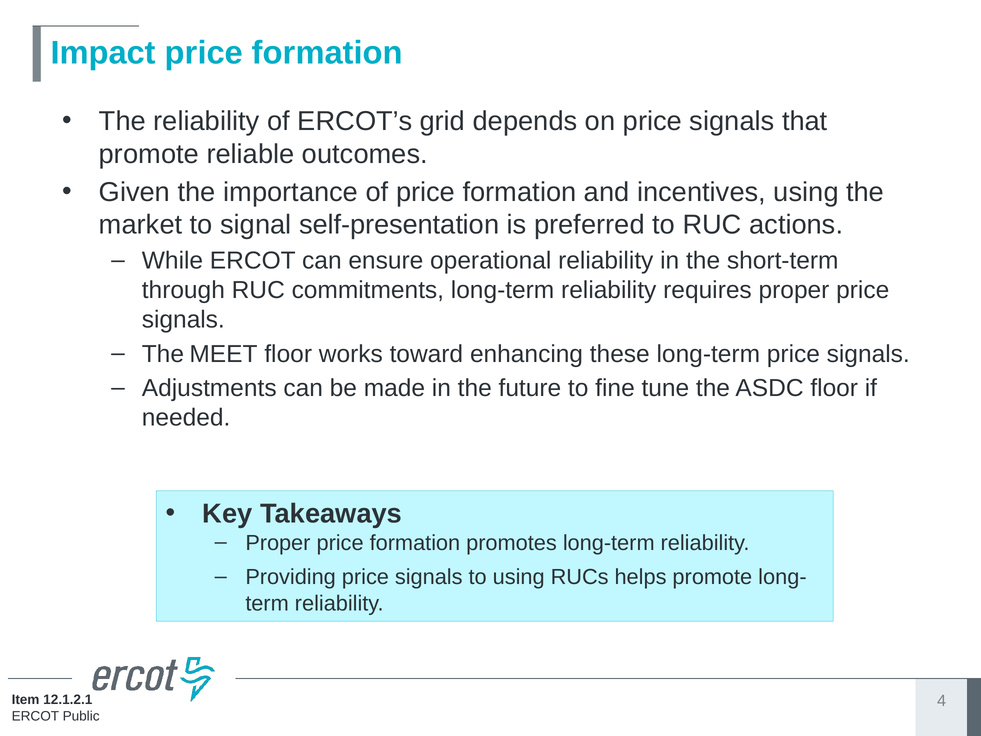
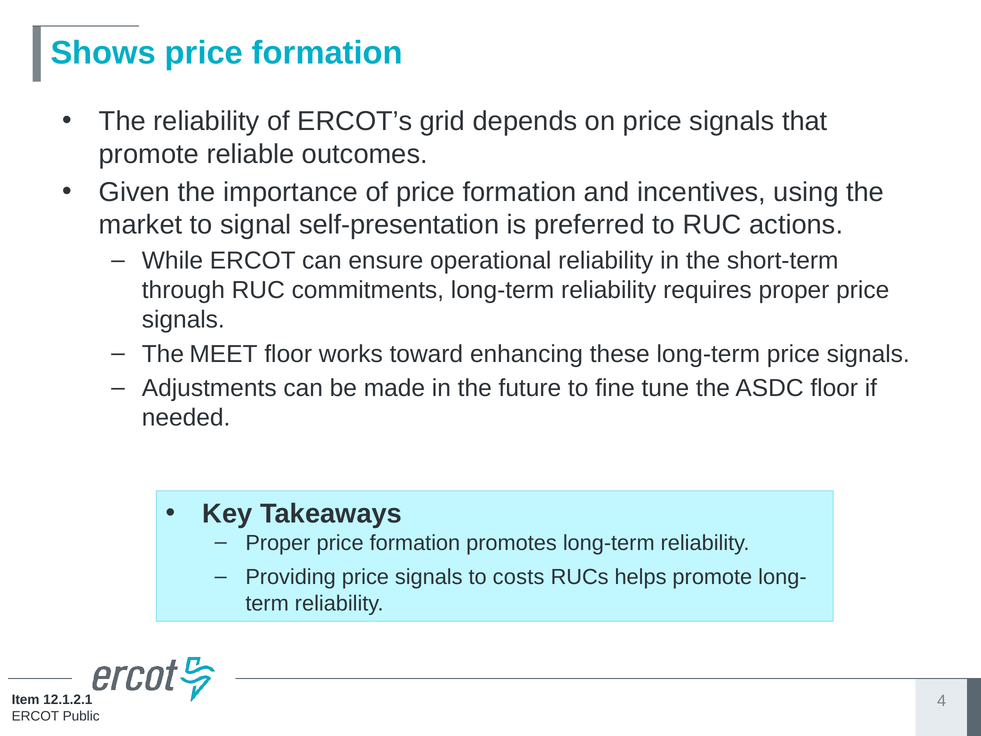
Impact: Impact -> Shows
to using: using -> costs
